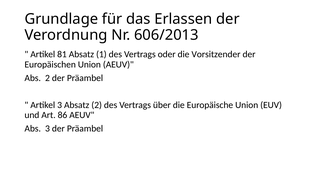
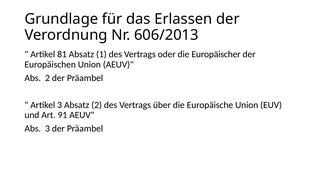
Vorsitzender: Vorsitzender -> Europäischer
86: 86 -> 91
